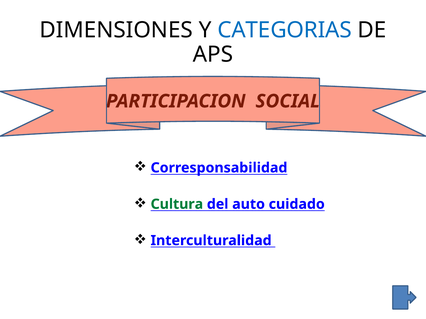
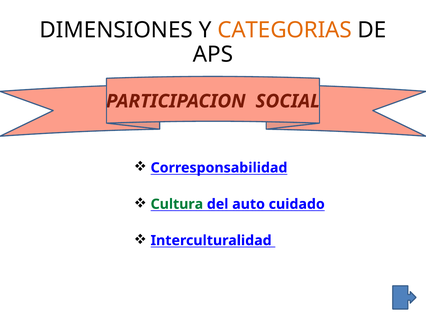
CATEGORIAS colour: blue -> orange
